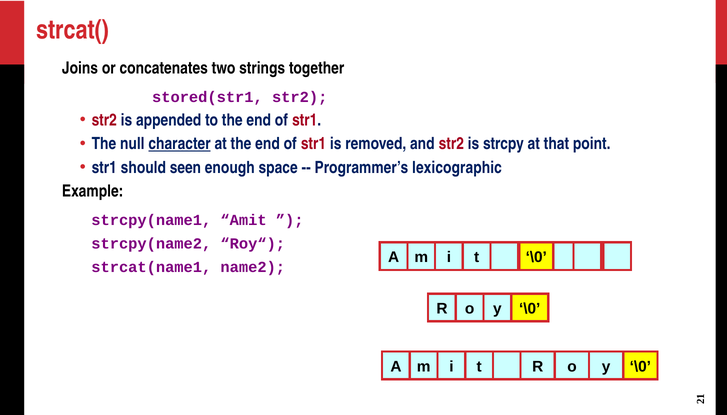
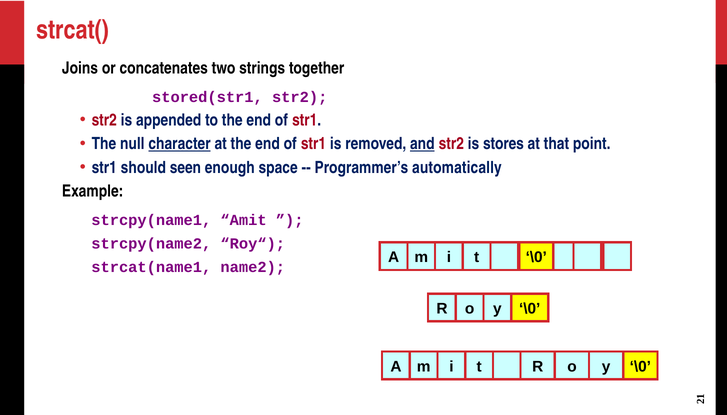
and underline: none -> present
strcpy: strcpy -> stores
lexicographic: lexicographic -> automatically
